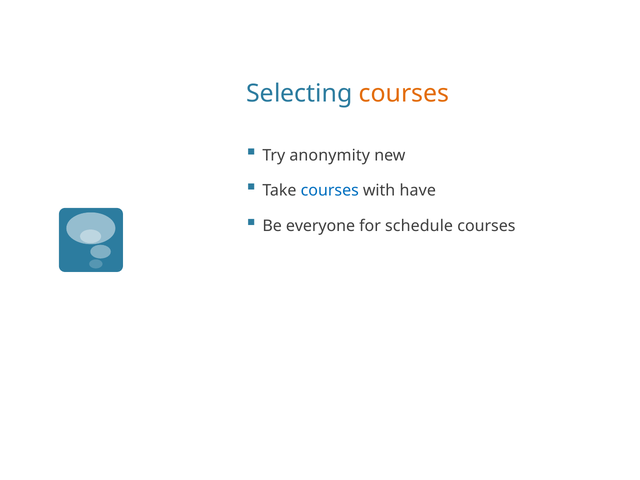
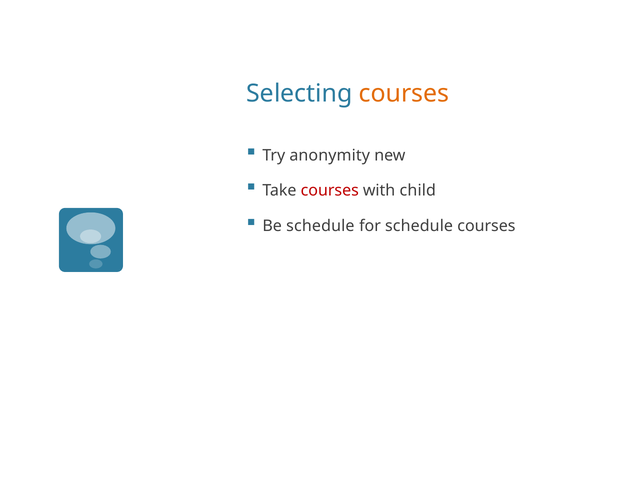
courses at (330, 191) colour: blue -> red
have: have -> child
Be everyone: everyone -> schedule
